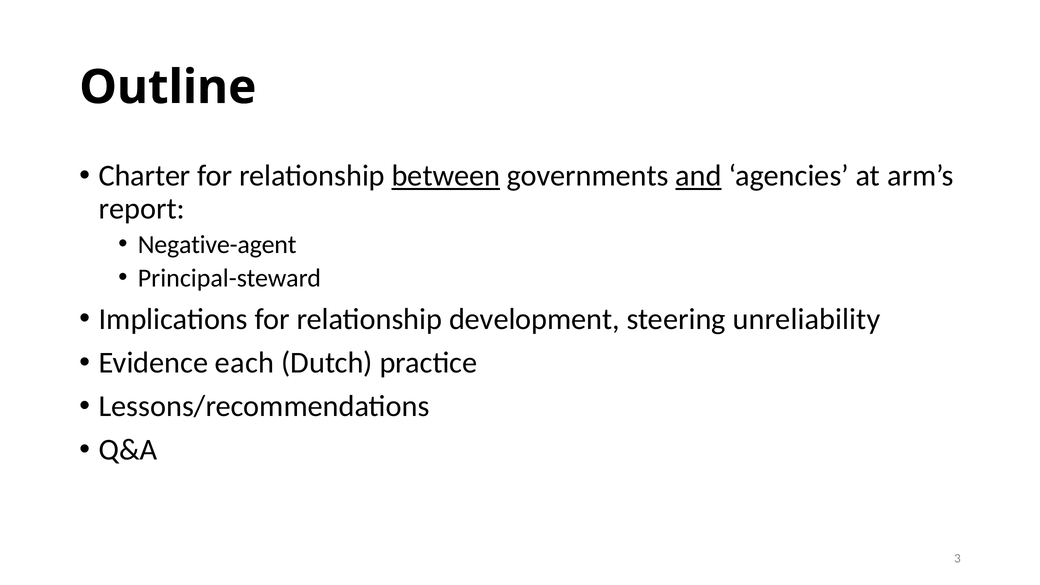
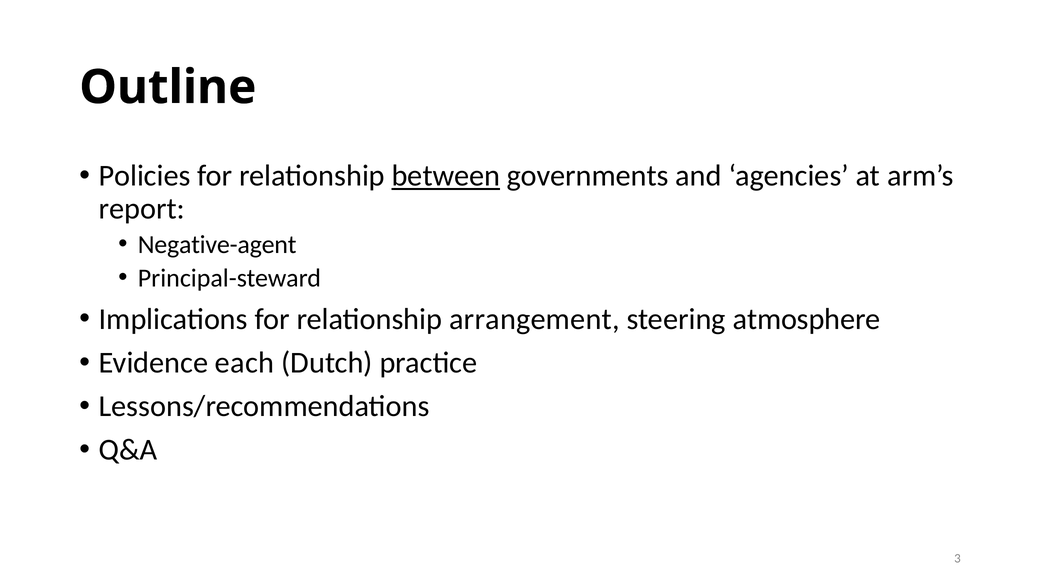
Charter: Charter -> Policies
and underline: present -> none
development: development -> arrangement
unreliability: unreliability -> atmosphere
